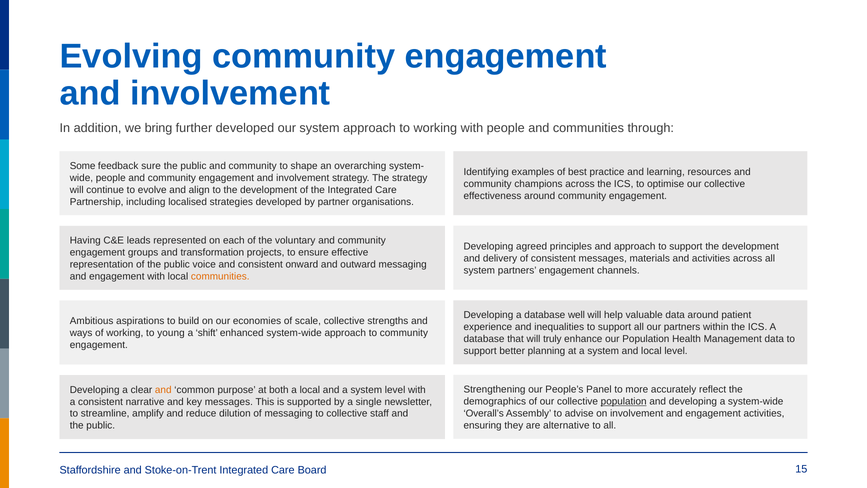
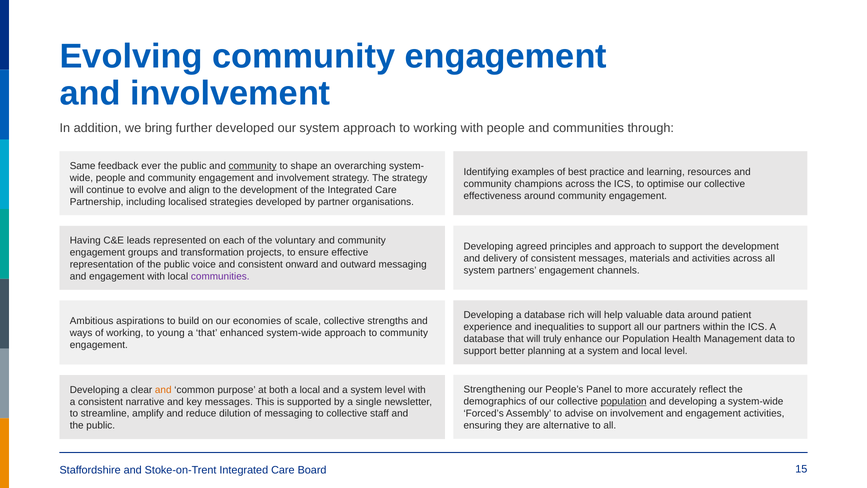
Some: Some -> Same
sure: sure -> ever
community at (253, 166) underline: none -> present
communities at (220, 276) colour: orange -> purple
well: well -> rich
a shift: shift -> that
Overall’s: Overall’s -> Forced’s
